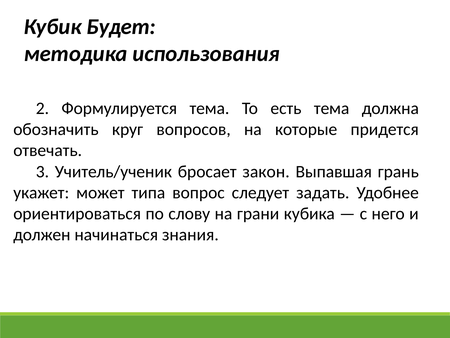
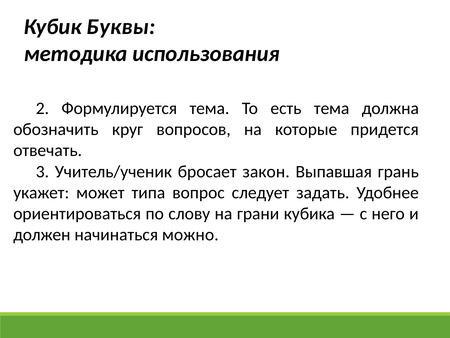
Будет: Будет -> Буквы
знания: знания -> можно
